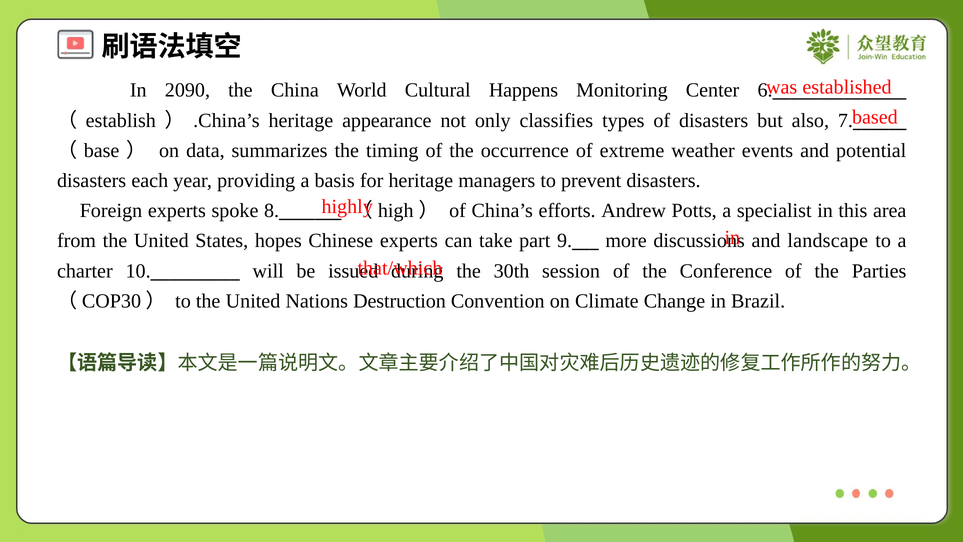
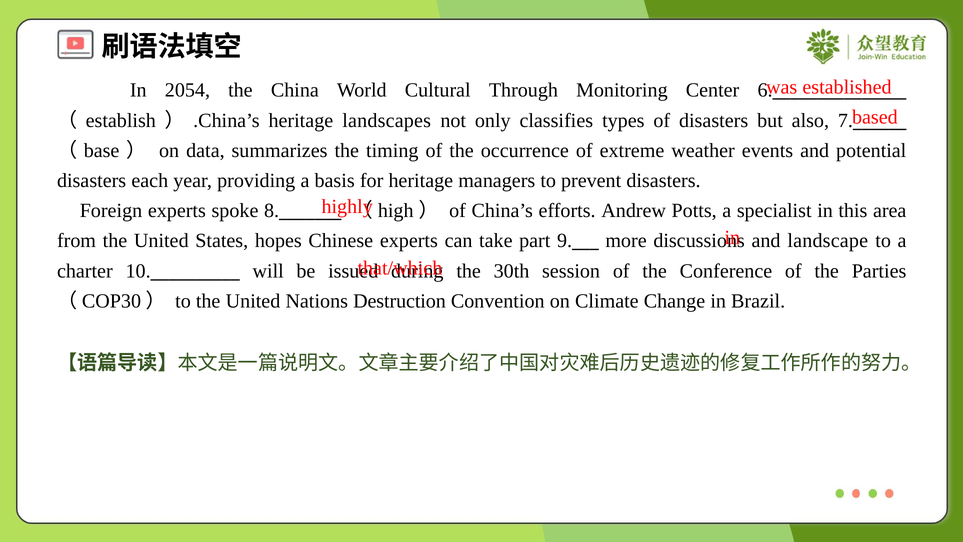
2090: 2090 -> 2054
Happens: Happens -> Through
appearance: appearance -> landscapes
